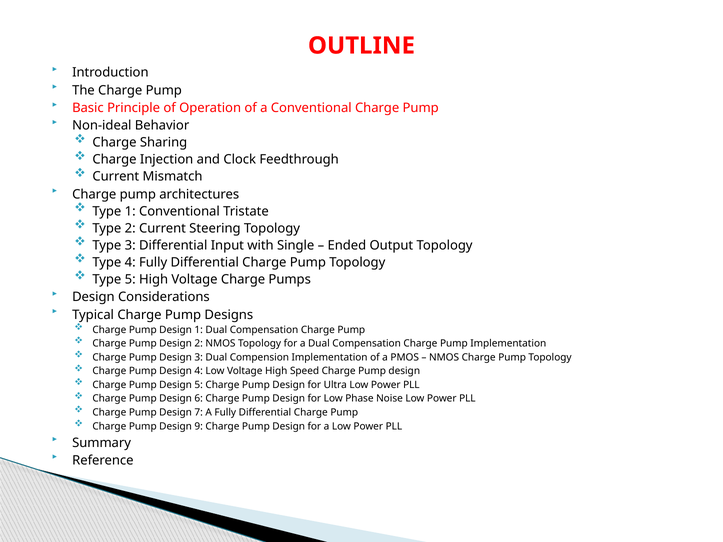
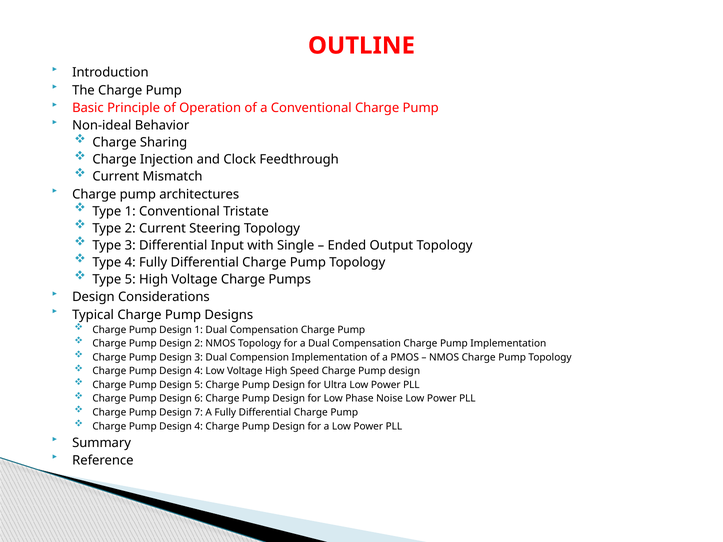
9 at (199, 426): 9 -> 4
